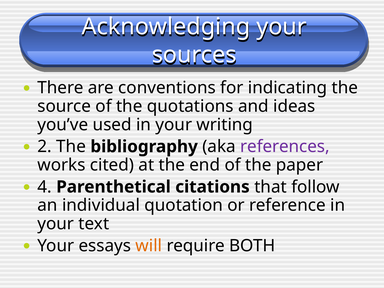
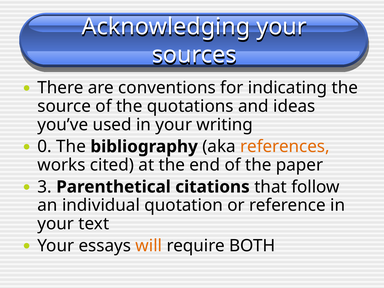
2: 2 -> 0
references colour: purple -> orange
4: 4 -> 3
